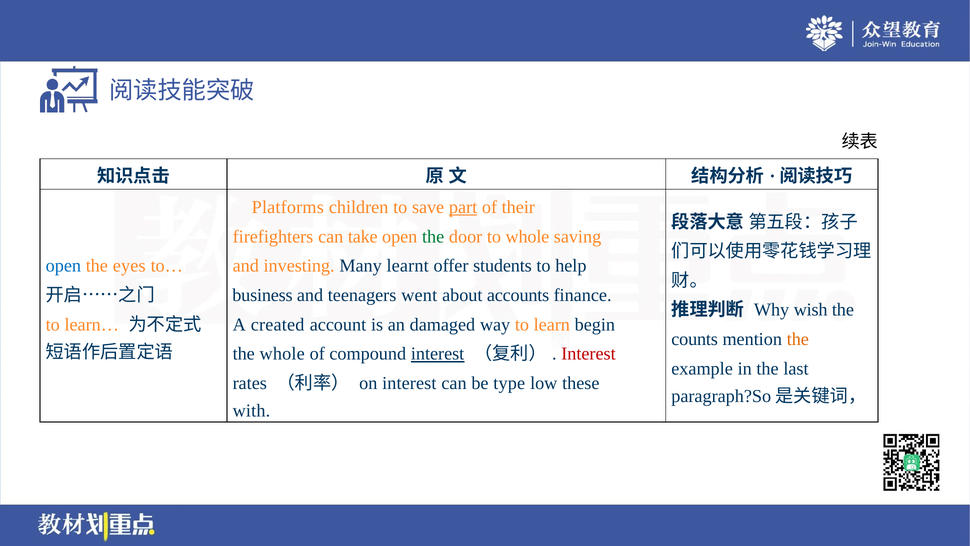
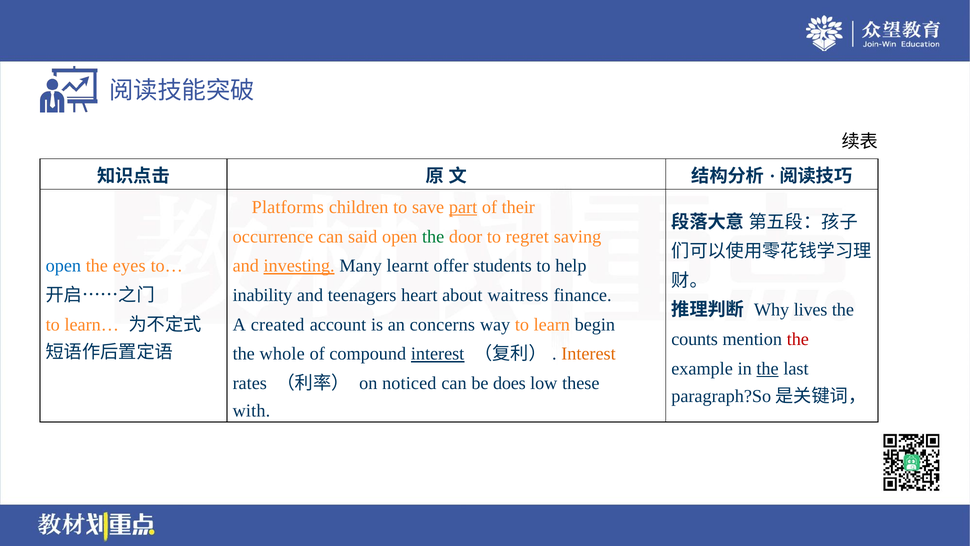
firefighters: firefighters -> occurrence
take: take -> said
to whole: whole -> regret
investing underline: none -> present
business: business -> inability
went: went -> heart
accounts: accounts -> waitress
wish: wish -> lives
damaged: damaged -> concerns
the at (798, 339) colour: orange -> red
Interest at (588, 354) colour: red -> orange
the at (768, 368) underline: none -> present
on interest: interest -> noticed
type: type -> does
